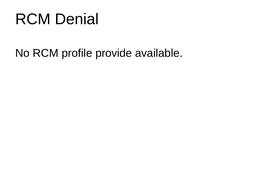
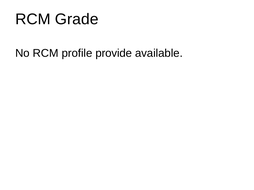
Denial: Denial -> Grade
